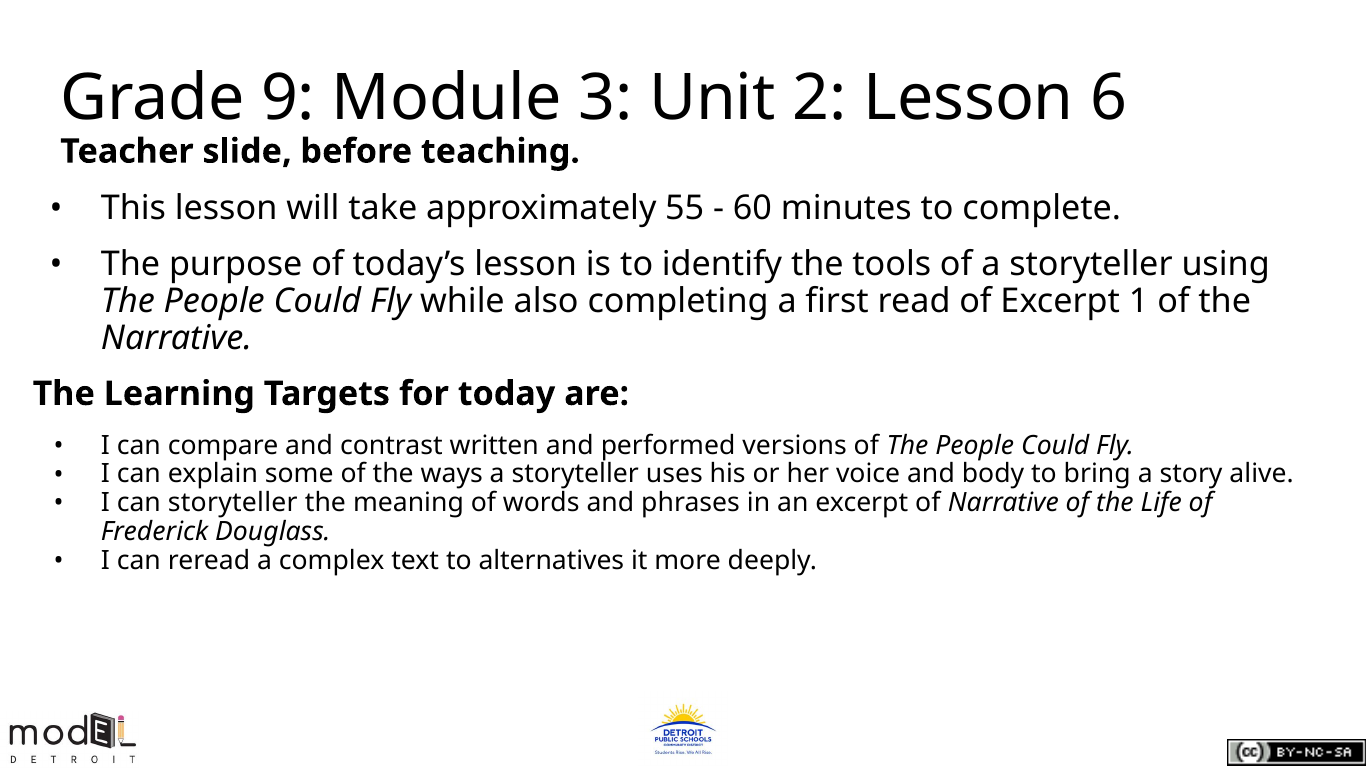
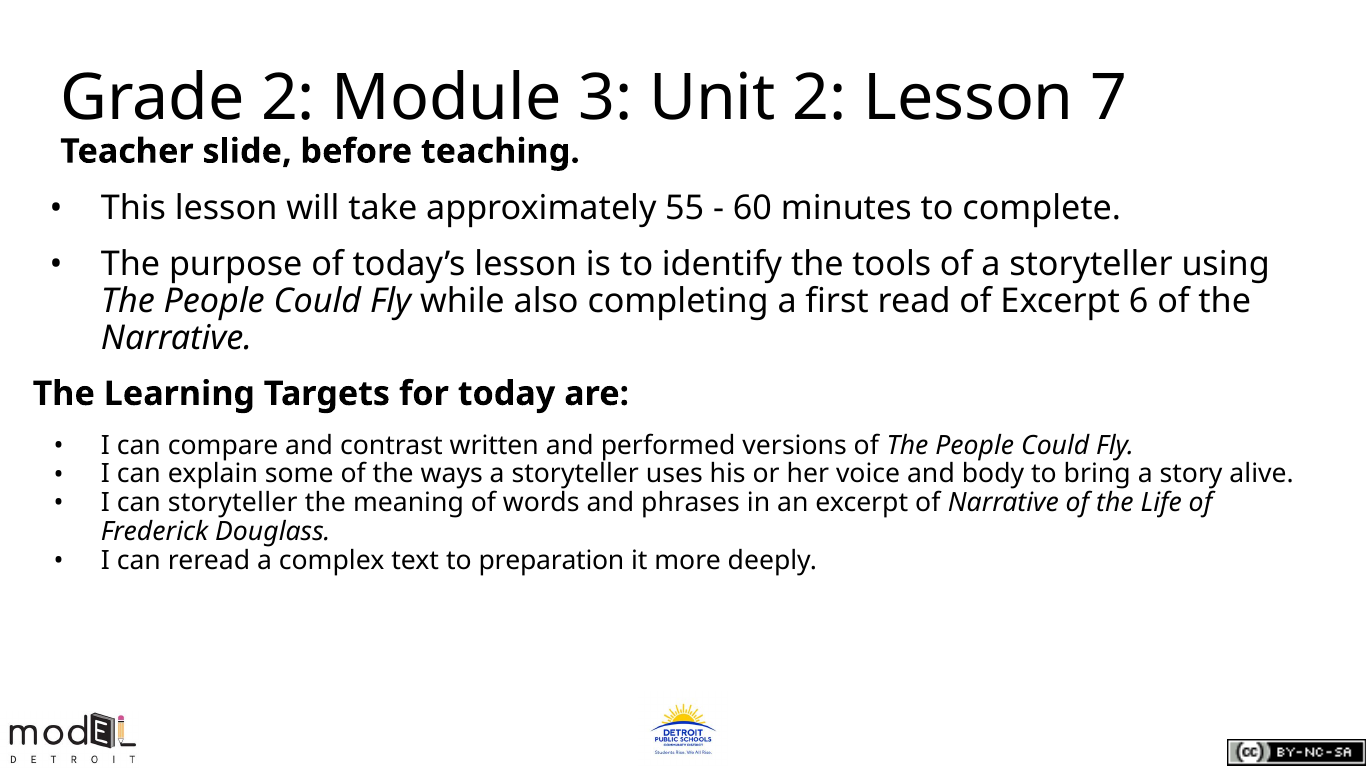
Grade 9: 9 -> 2
6: 6 -> 7
1: 1 -> 6
alternatives: alternatives -> preparation
